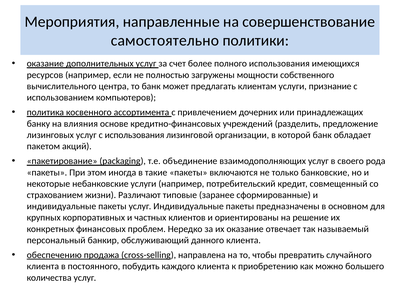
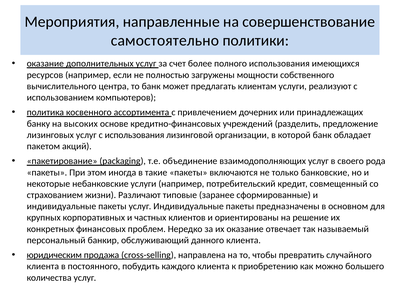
признание: признание -> реализуют
влияния: влияния -> высоких
обеспечению: обеспечению -> юридическим
